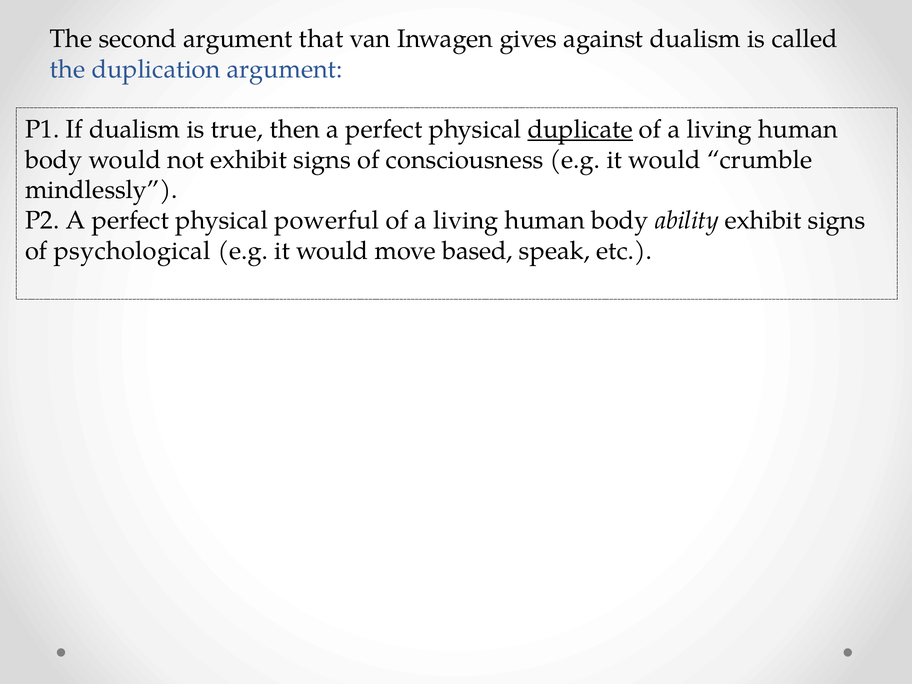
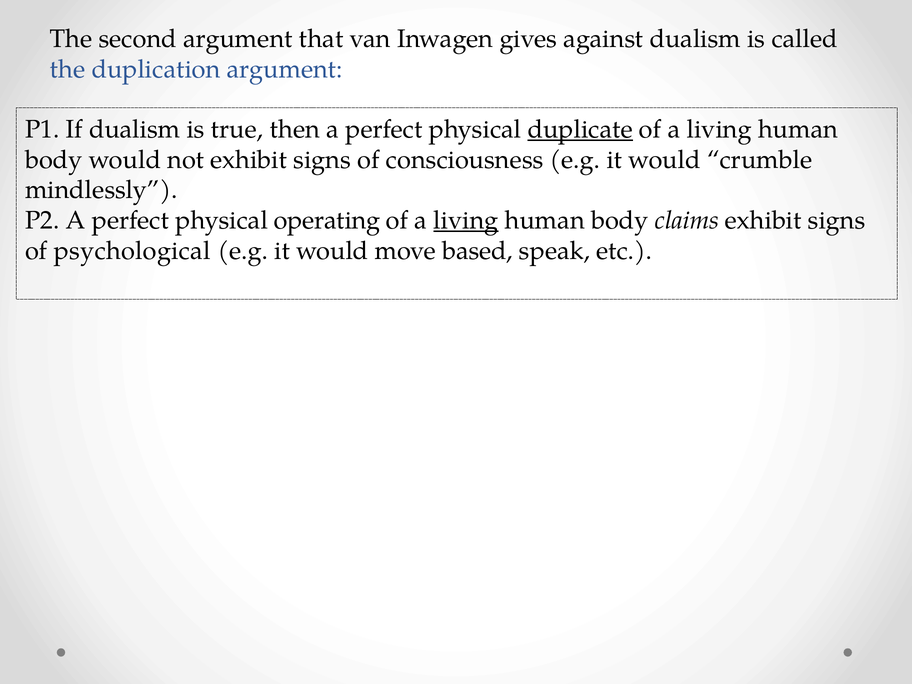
powerful: powerful -> operating
living at (466, 220) underline: none -> present
ability: ability -> claims
